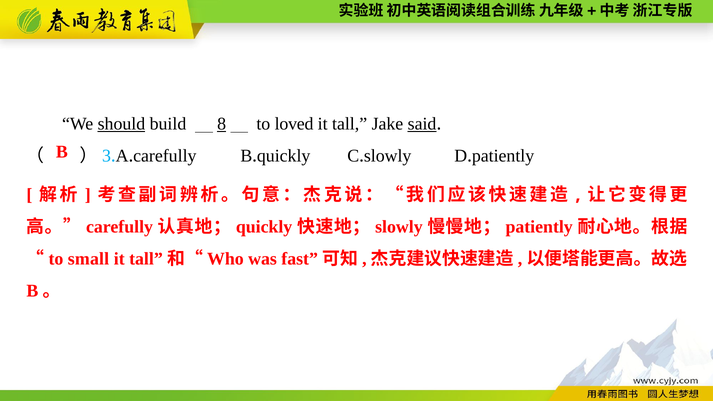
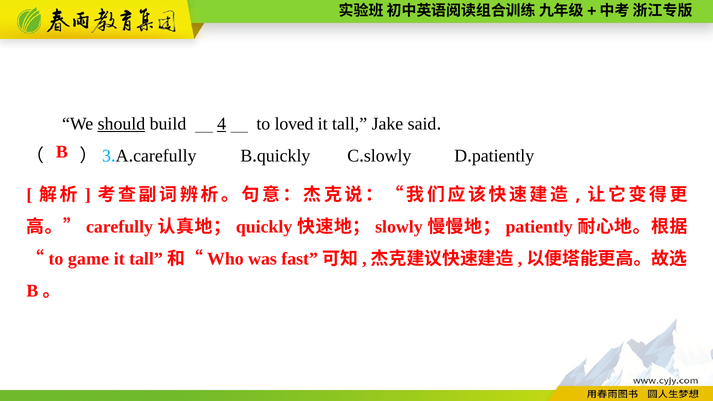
8: 8 -> 4
said underline: present -> none
small: small -> game
